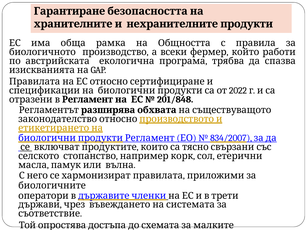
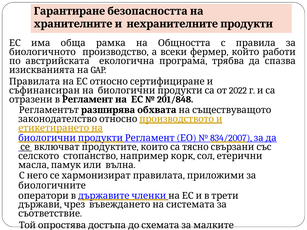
спецификации: спецификации -> съфинансиран
